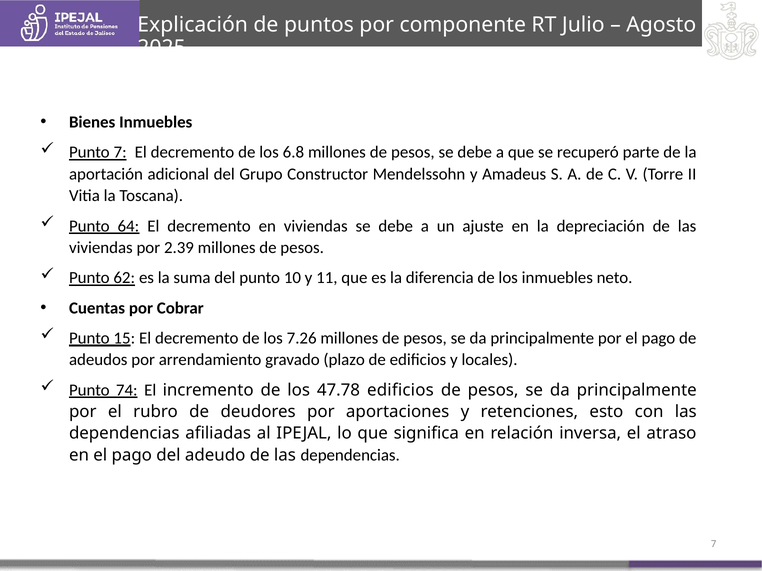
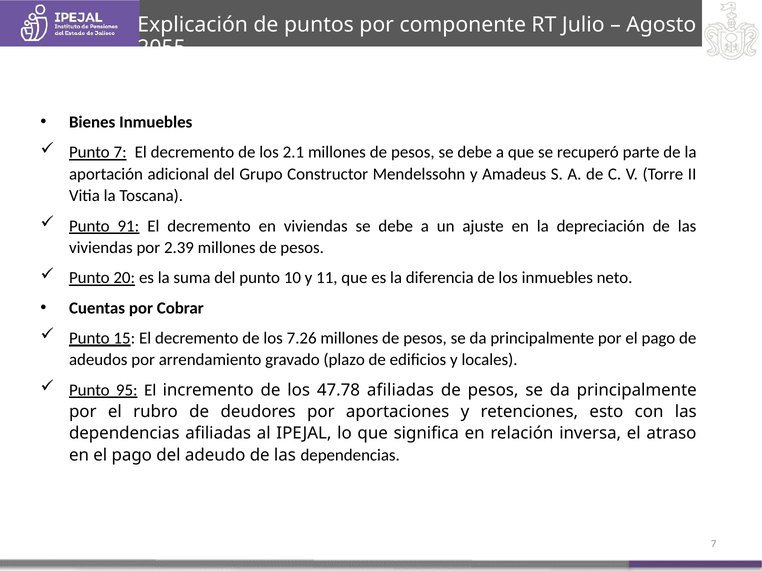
2025: 2025 -> 2055
6.8: 6.8 -> 2.1
64: 64 -> 91
62: 62 -> 20
74: 74 -> 95
47.78 edificios: edificios -> afiliadas
